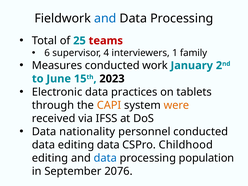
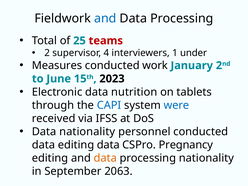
6 at (47, 53): 6 -> 2
family: family -> under
practices: practices -> nutrition
CAPI colour: orange -> blue
were colour: orange -> blue
Childhood: Childhood -> Pregnancy
data at (105, 158) colour: blue -> orange
processing population: population -> nationality
2076: 2076 -> 2063
